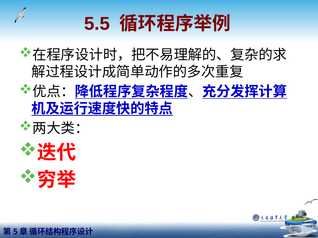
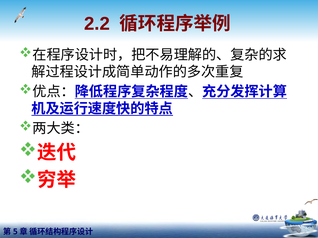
5.5: 5.5 -> 2.2
